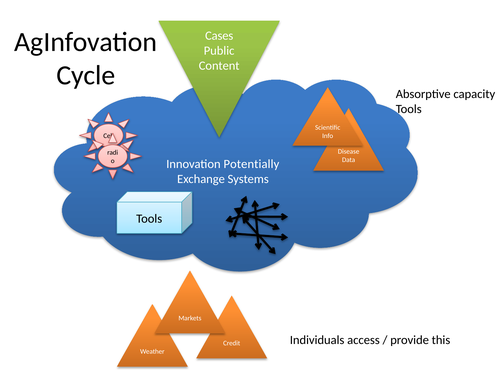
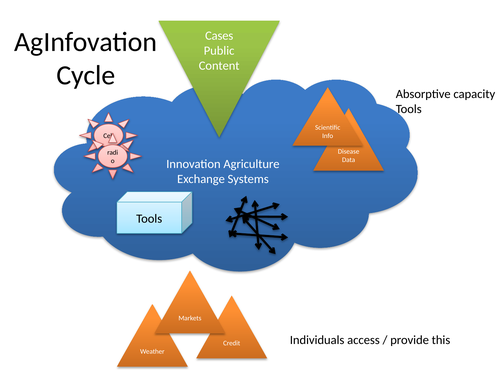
Potentially: Potentially -> Agriculture
